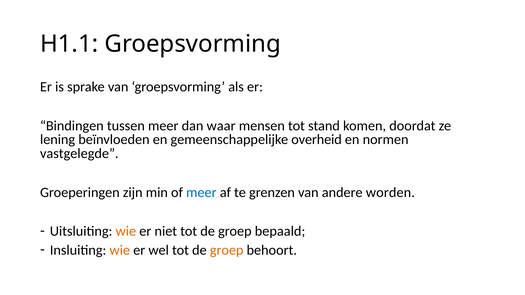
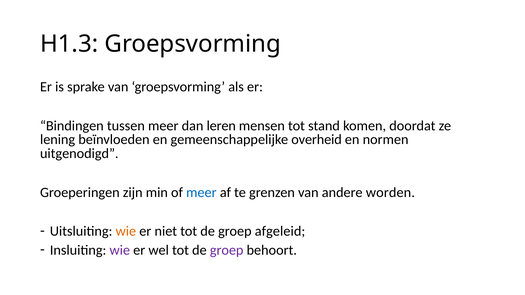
H1.1: H1.1 -> H1.3
waar: waar -> leren
vastgelegde: vastgelegde -> uitgenodigd
bepaald: bepaald -> afgeleid
wie at (120, 250) colour: orange -> purple
groep at (227, 250) colour: orange -> purple
